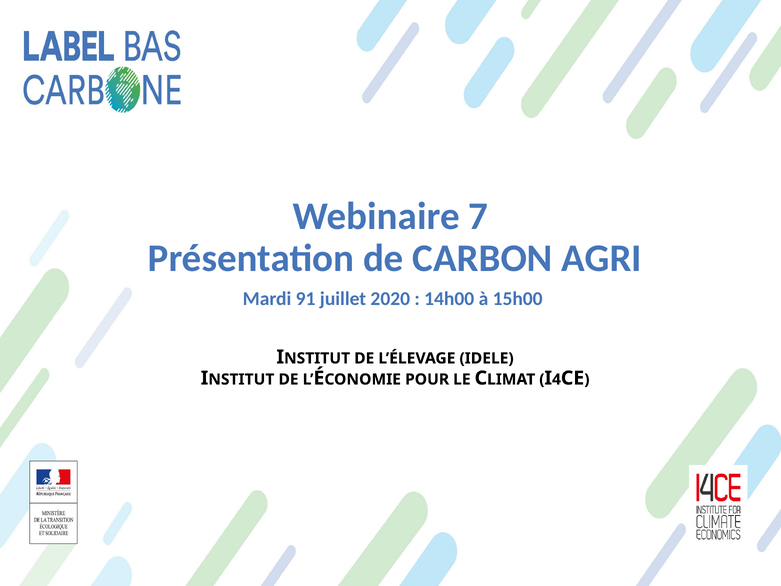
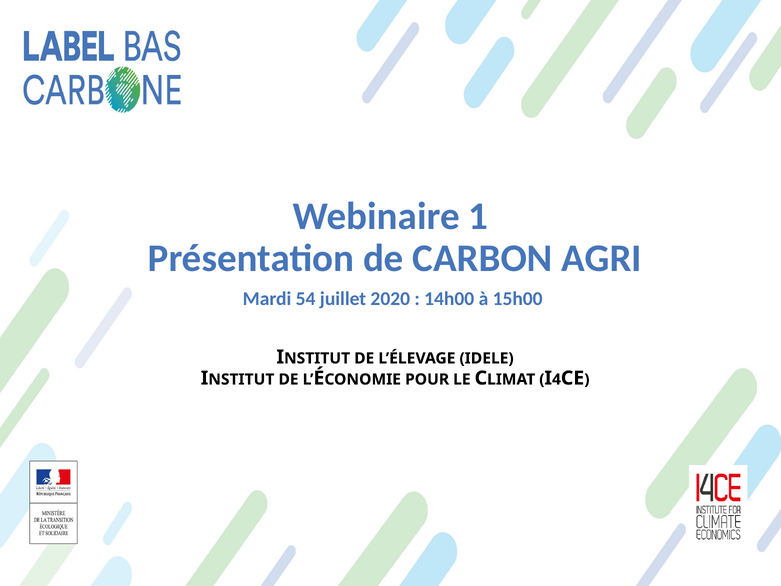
7: 7 -> 1
91: 91 -> 54
